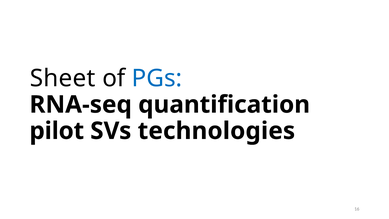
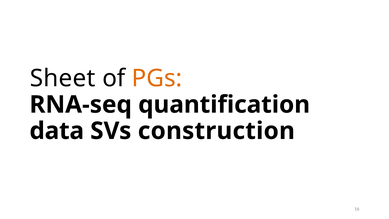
PGs colour: blue -> orange
pilot: pilot -> data
technologies: technologies -> construction
